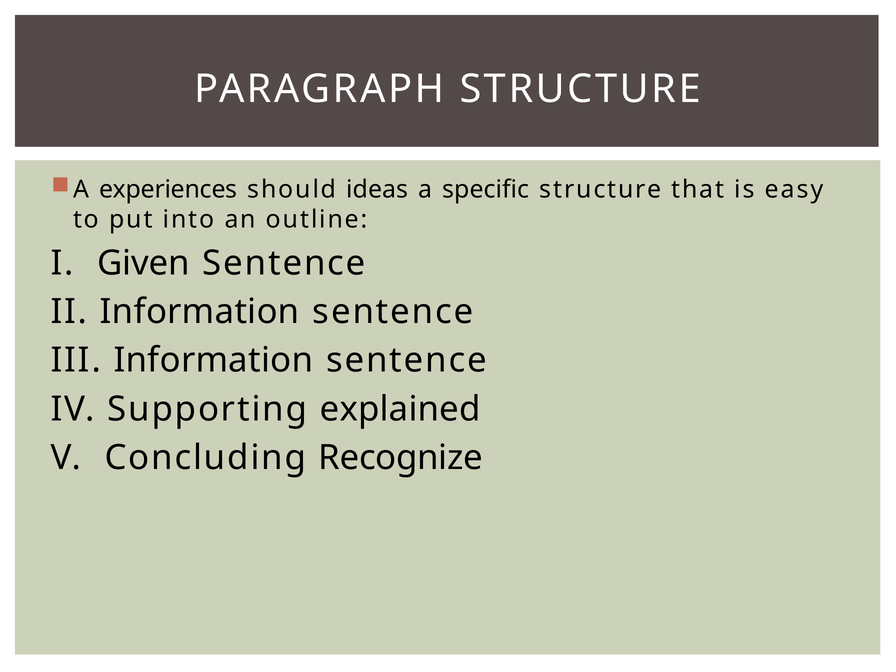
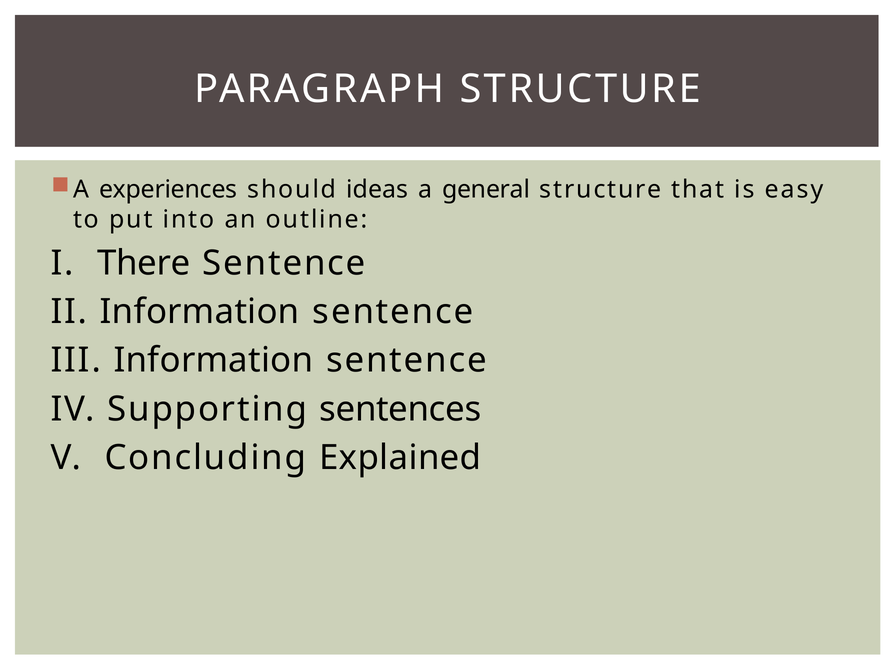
specific: specific -> general
Given: Given -> There
explained: explained -> sentences
Recognize: Recognize -> Explained
